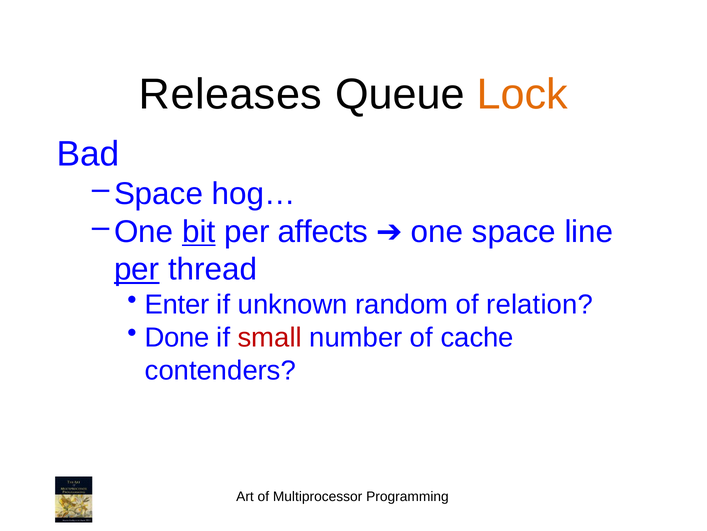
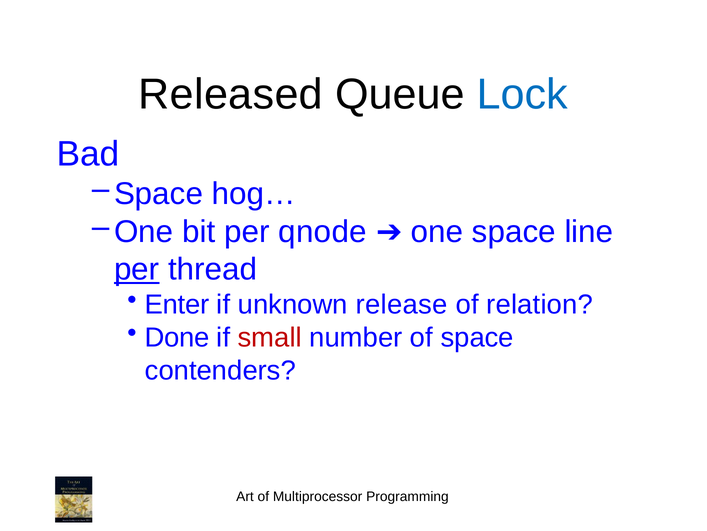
Releases: Releases -> Released
Lock colour: orange -> blue
bit underline: present -> none
affects: affects -> qnode
random: random -> release
of cache: cache -> space
